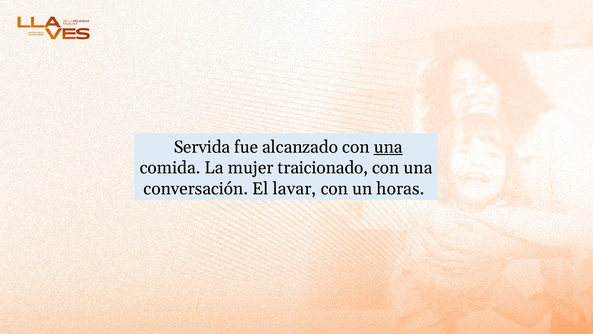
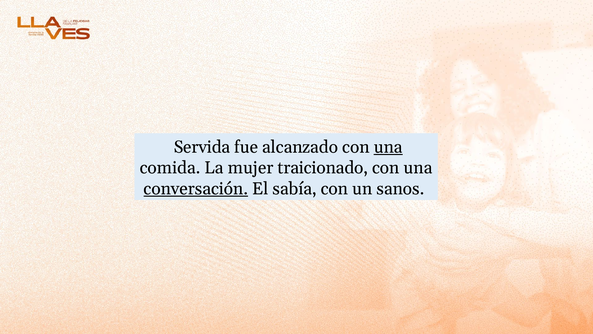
conversación underline: none -> present
lavar: lavar -> sabía
horas: horas -> sanos
